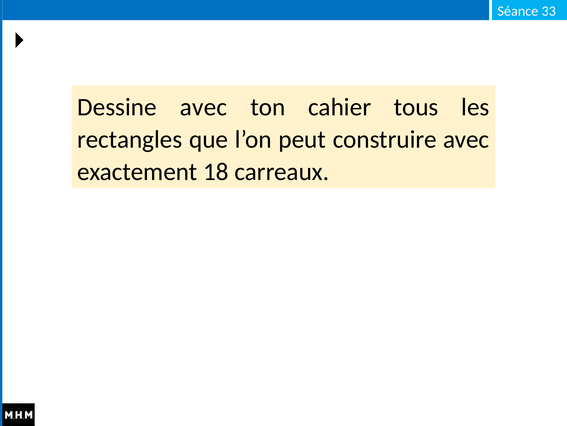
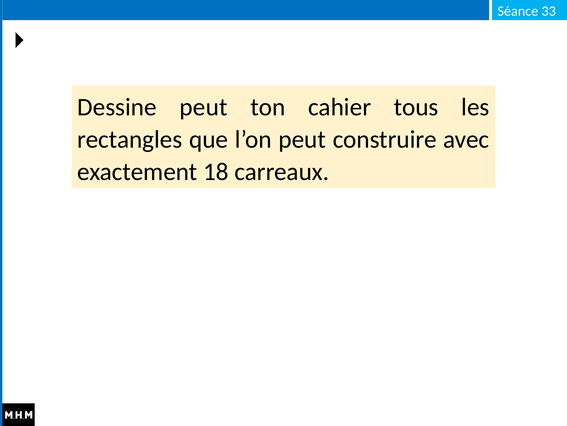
Dessine avec: avec -> peut
